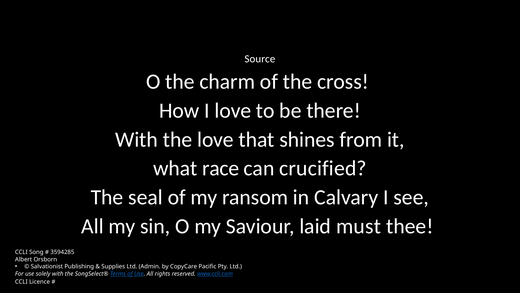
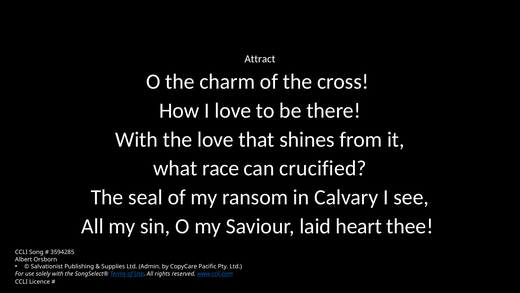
Source: Source -> Attract
must: must -> heart
